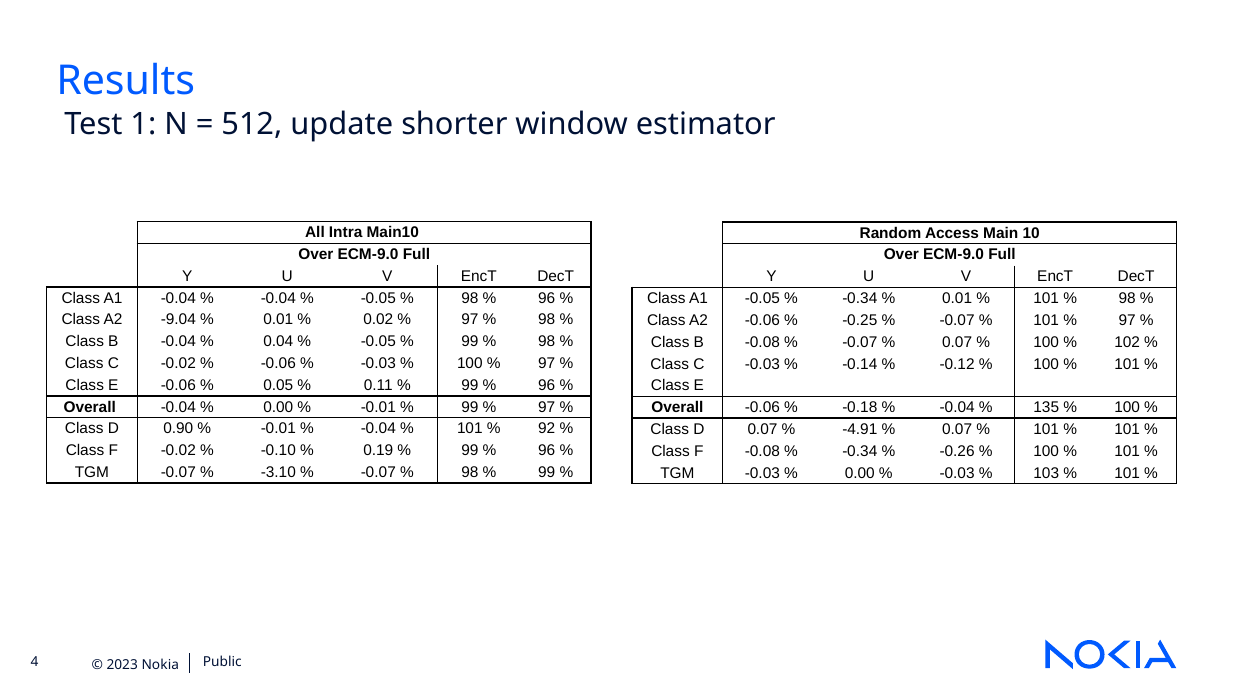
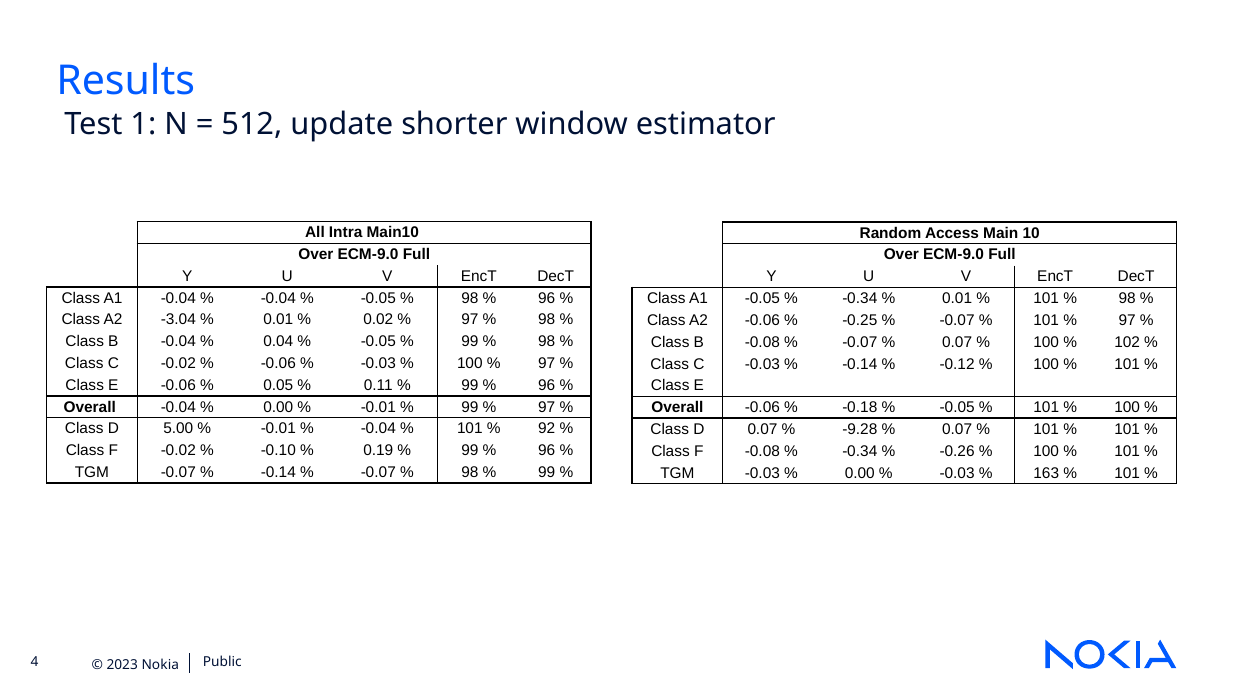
-9.04: -9.04 -> -3.04
-0.04 at (957, 407): -0.04 -> -0.05
135 at (1046, 407): 135 -> 101
0.90: 0.90 -> 5.00
-4.91: -4.91 -> -9.28
-3.10 at (278, 472): -3.10 -> -0.14
103: 103 -> 163
